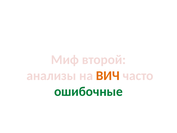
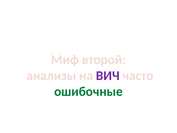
ВИЧ colour: orange -> purple
